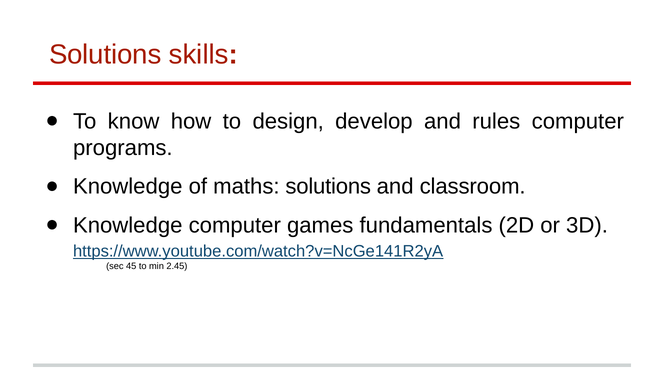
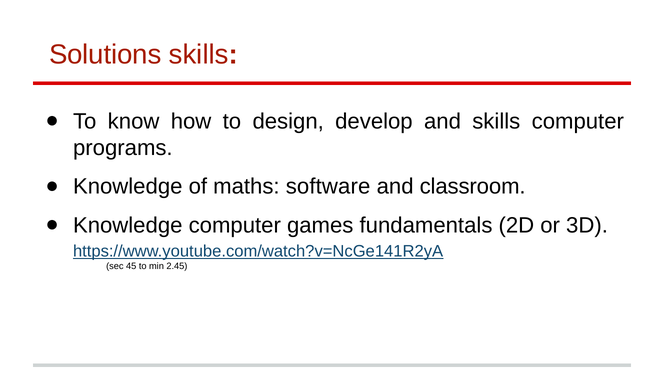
and rules: rules -> skills
maths solutions: solutions -> software
